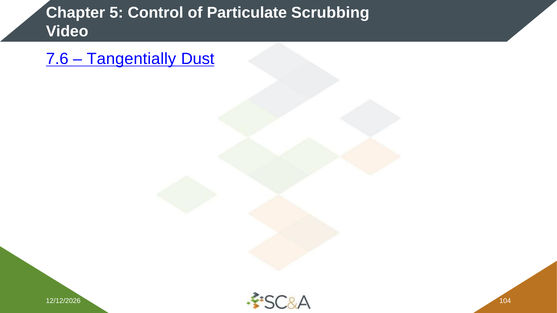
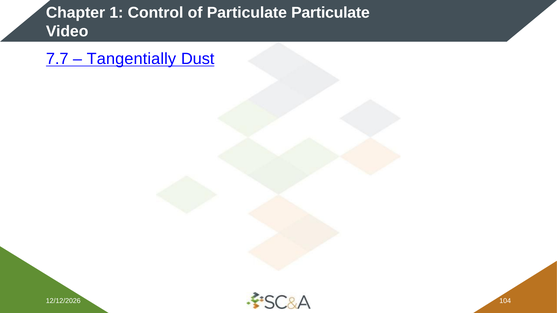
5: 5 -> 1
Particulate Scrubbing: Scrubbing -> Particulate
7.6: 7.6 -> 7.7
